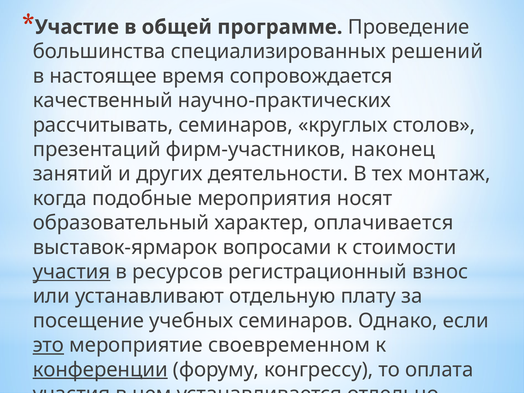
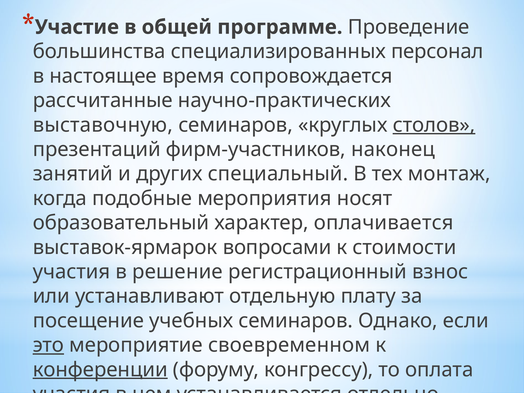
решений: решений -> персонал
качественный: качественный -> рассчитанные
рассчитывать: рассчитывать -> выставочную
столов underline: none -> present
деятельности: деятельности -> специальный
участия at (71, 272) underline: present -> none
ресурсов: ресурсов -> решение
